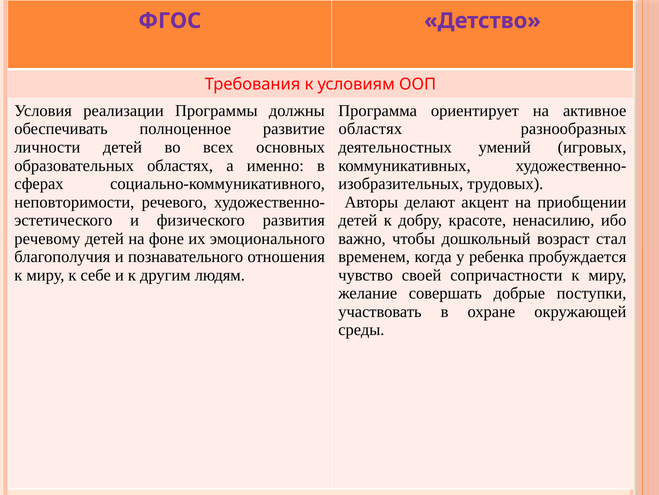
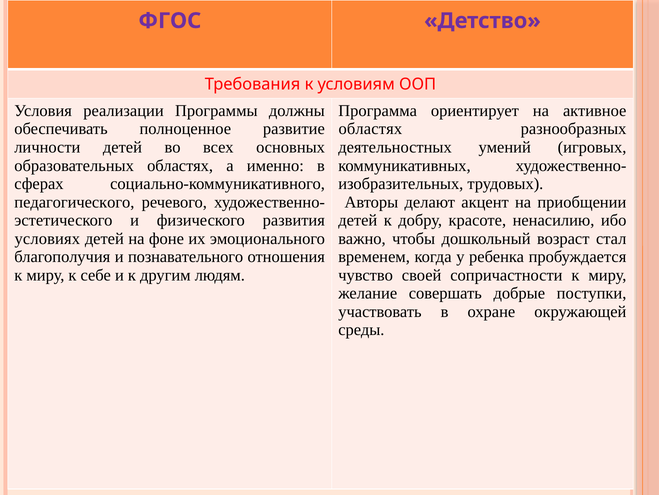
неповторимости: неповторимости -> педагогического
речевому: речевому -> условиях
